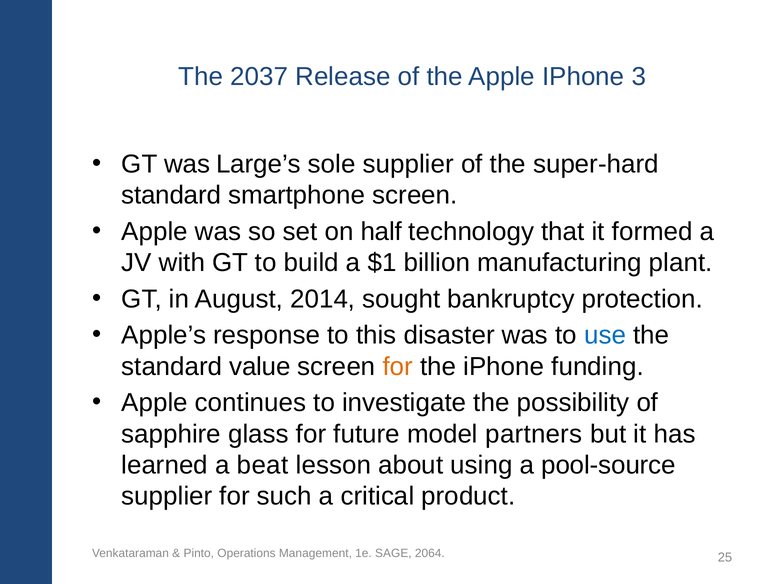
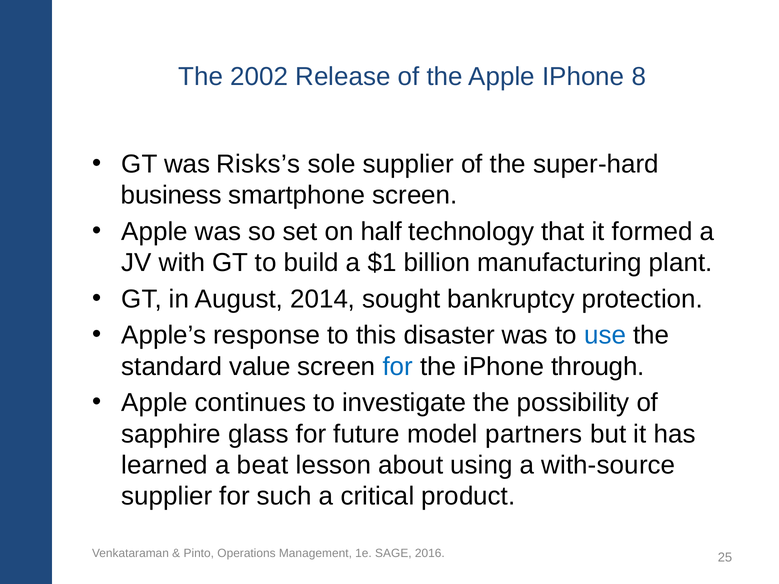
2037: 2037 -> 2002
3: 3 -> 8
Large’s: Large’s -> Risks’s
standard at (171, 195): standard -> business
for at (398, 367) colour: orange -> blue
funding: funding -> through
pool-source: pool-source -> with-source
2064: 2064 -> 2016
